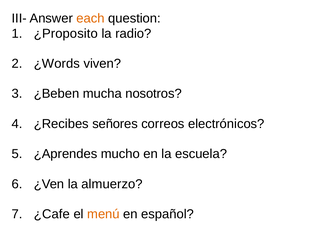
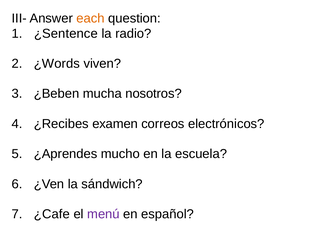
¿Proposito: ¿Proposito -> ¿Sentence
señores: señores -> examen
almuerzo: almuerzo -> sándwich
menú colour: orange -> purple
